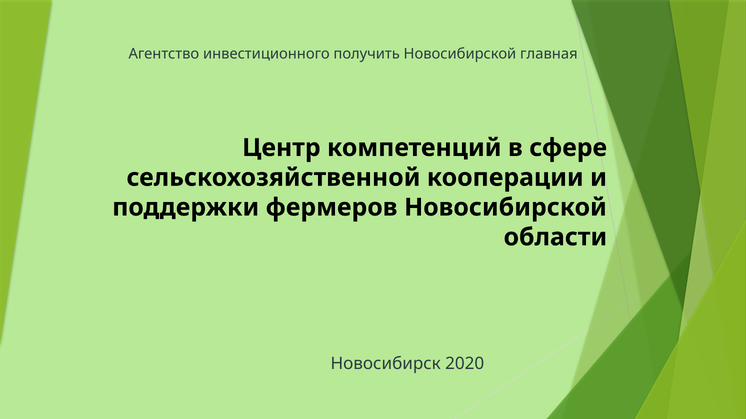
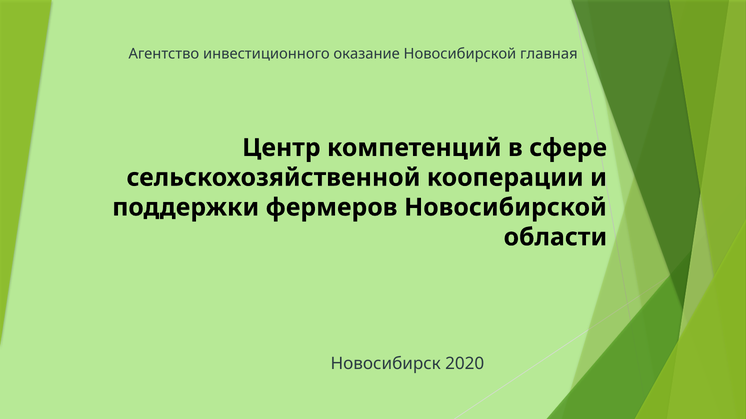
получить: получить -> оказание
